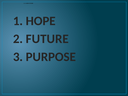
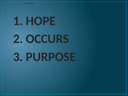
2 FUTURE: FUTURE -> OCCURS
